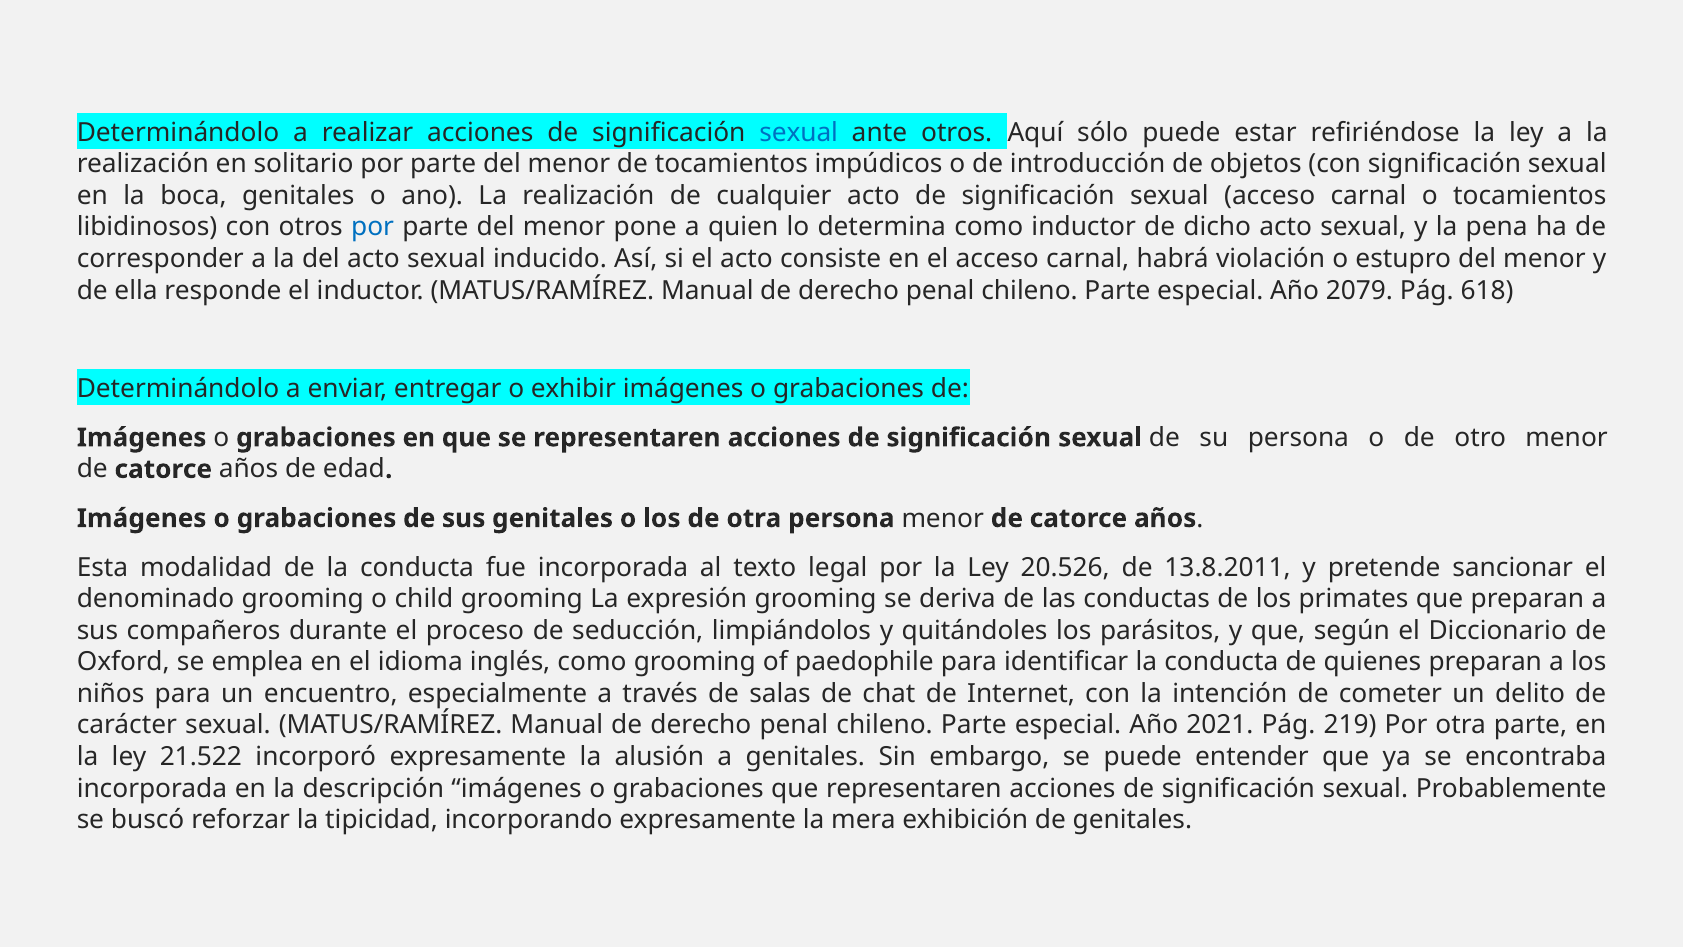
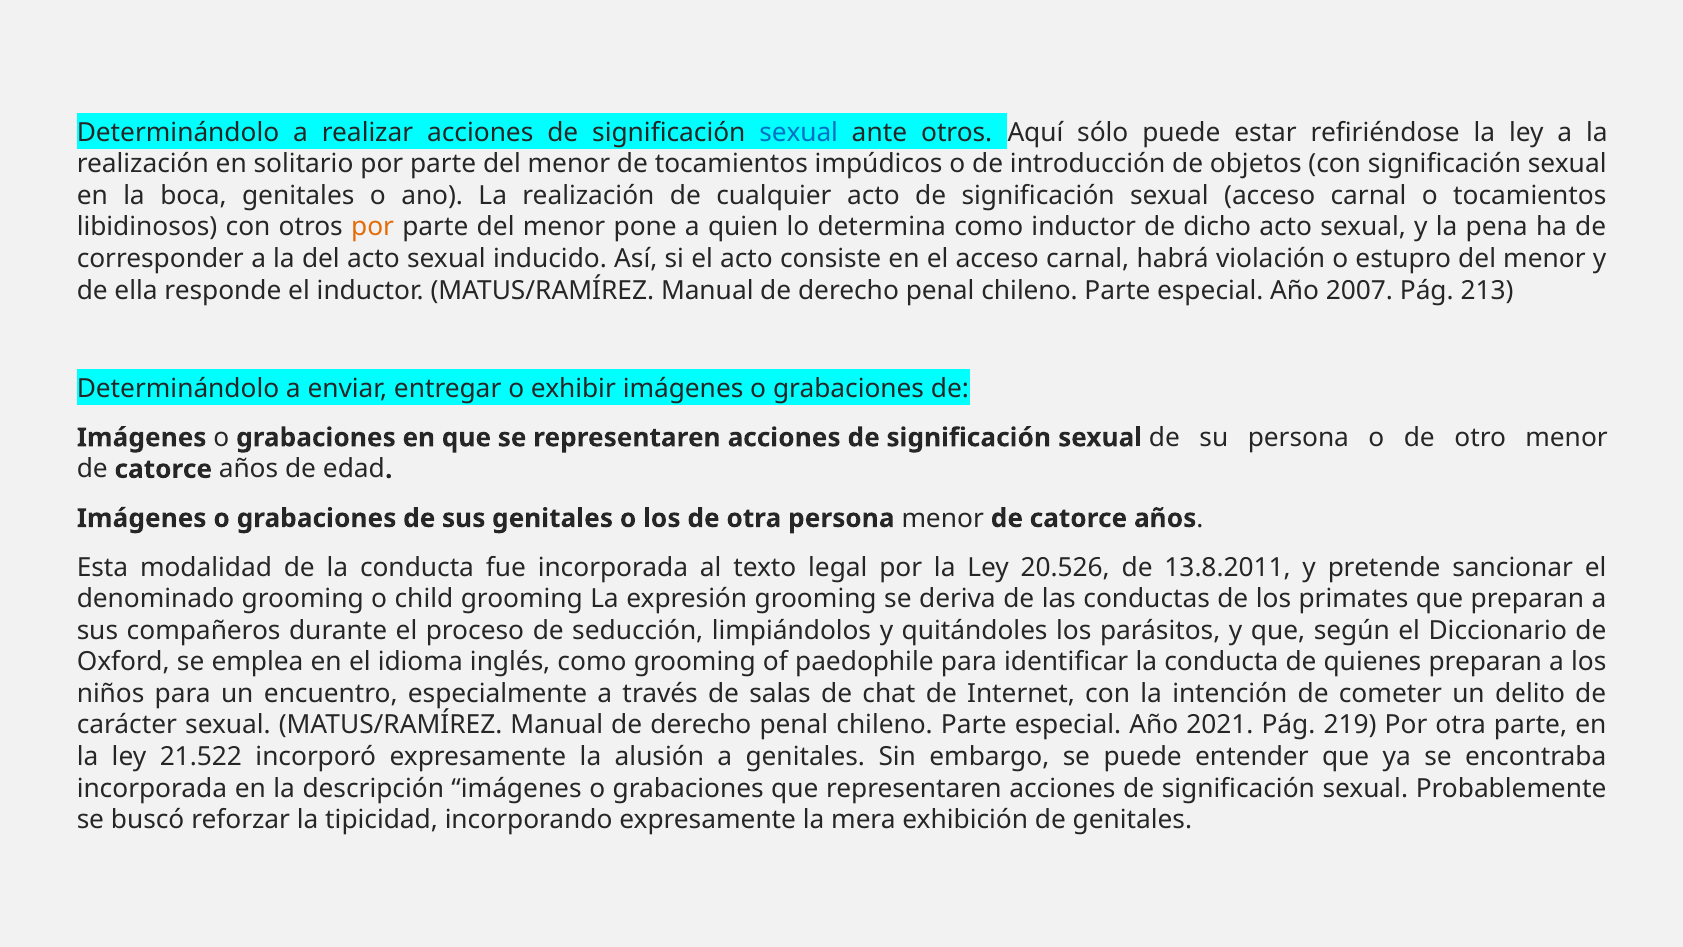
por at (373, 227) colour: blue -> orange
2079: 2079 -> 2007
618: 618 -> 213
